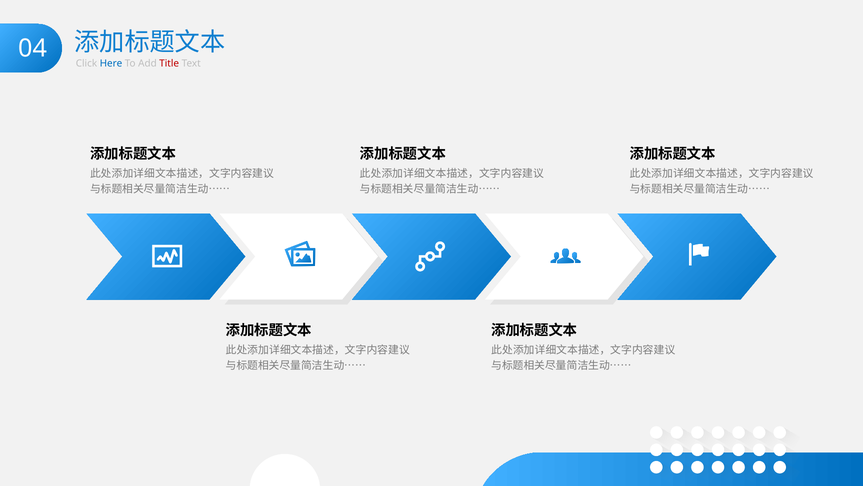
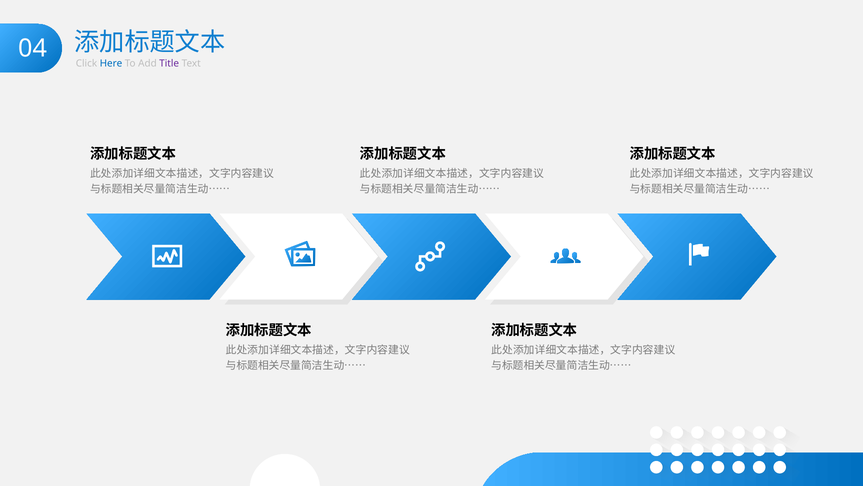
Title colour: red -> purple
